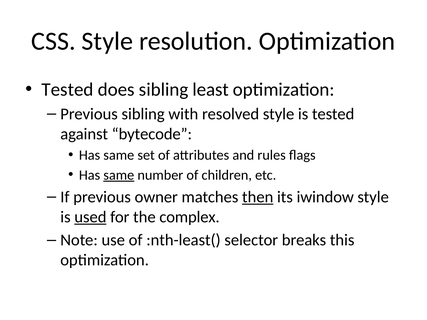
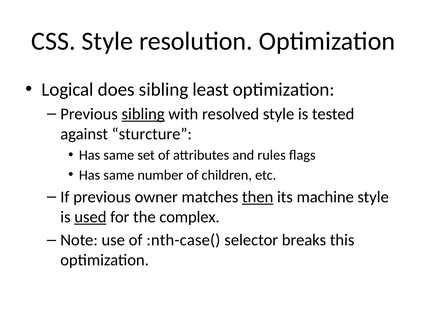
Tested at (68, 90): Tested -> Logical
sibling at (143, 114) underline: none -> present
bytecode: bytecode -> sturcture
same at (119, 175) underline: present -> none
iwindow: iwindow -> machine
:nth-least(: :nth-least( -> :nth-case(
